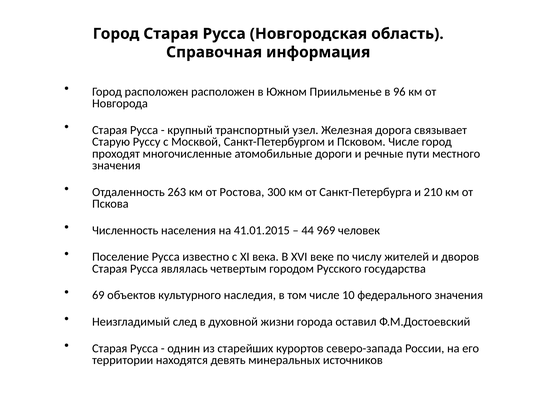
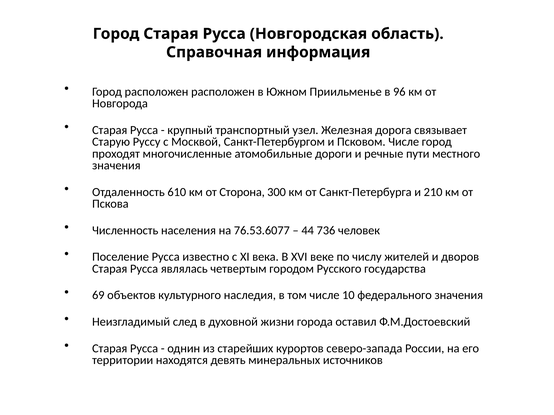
263: 263 -> 610
Ростова: Ростова -> Сторона
41.01.2015: 41.01.2015 -> 76.53.6077
969: 969 -> 736
